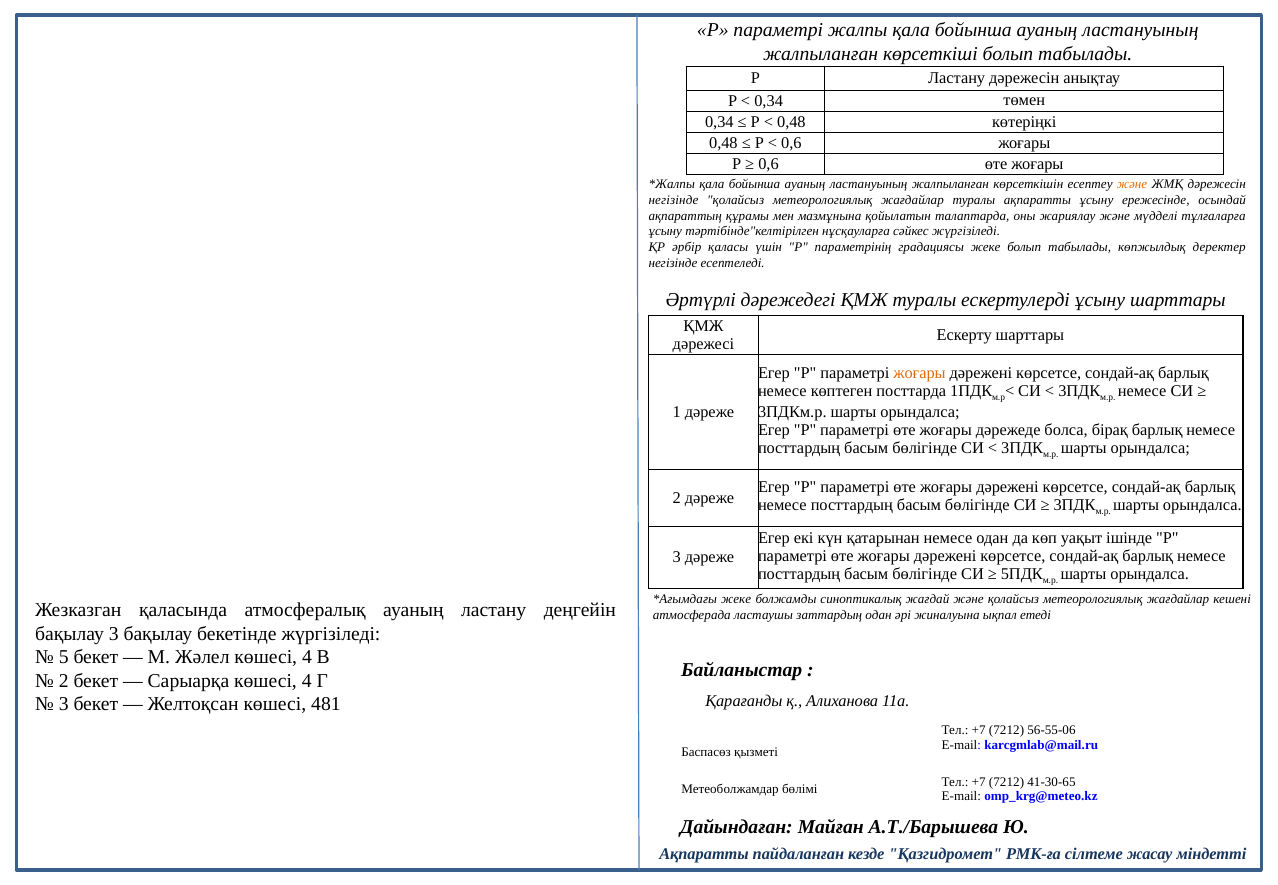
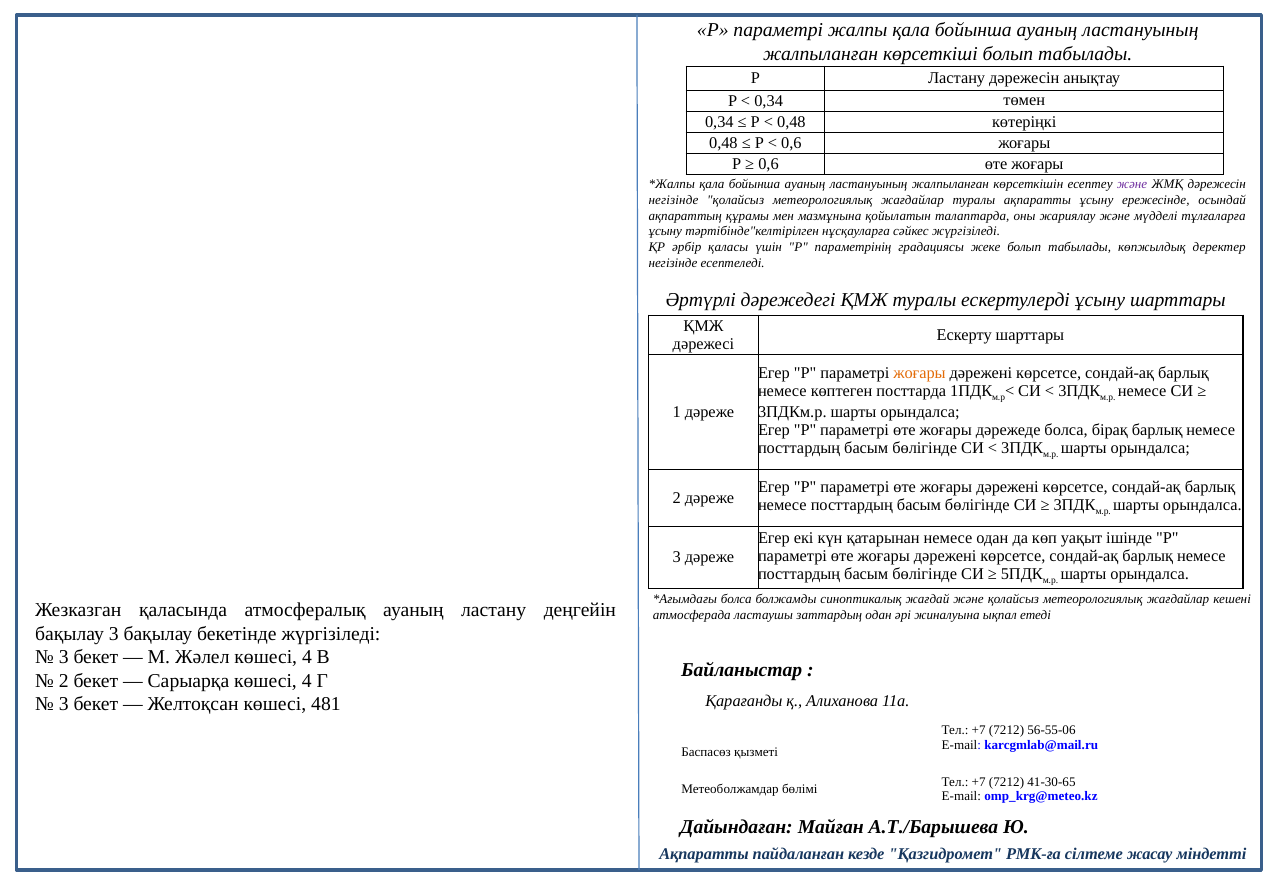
және at (1132, 184) colour: orange -> purple
жеке at (736, 599): жеке -> болса
5 at (64, 657): 5 -> 3
